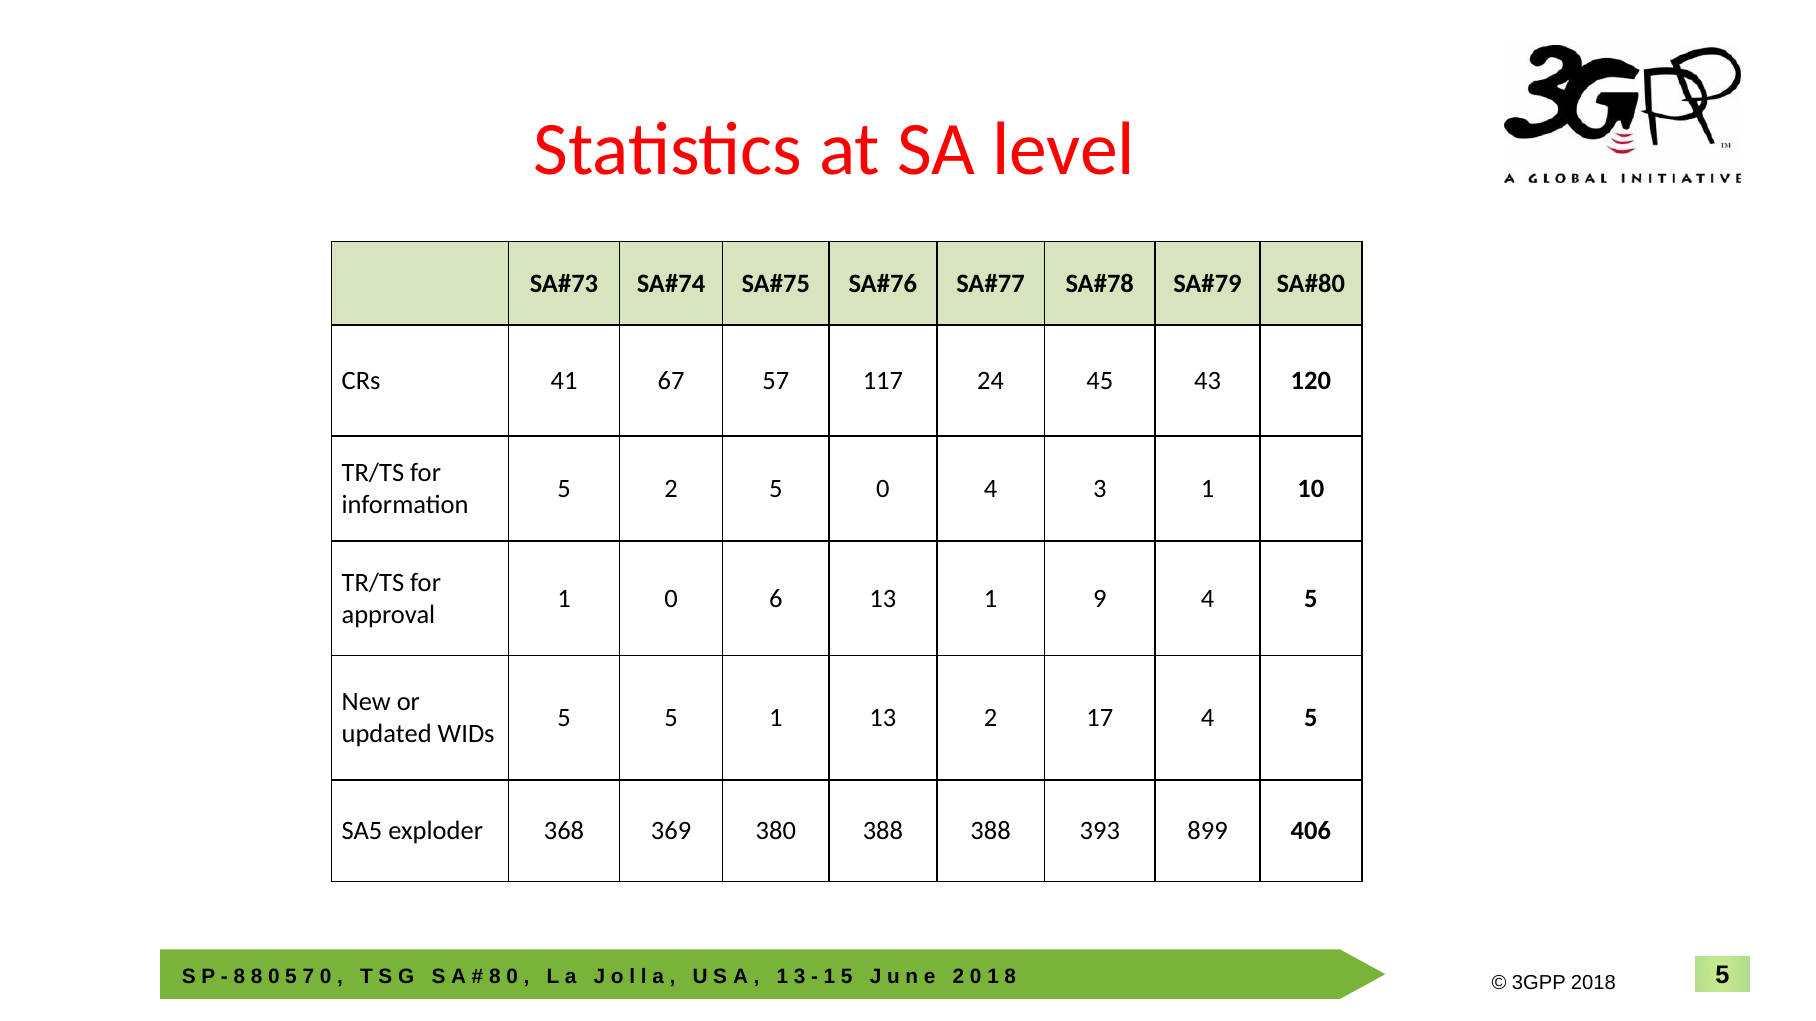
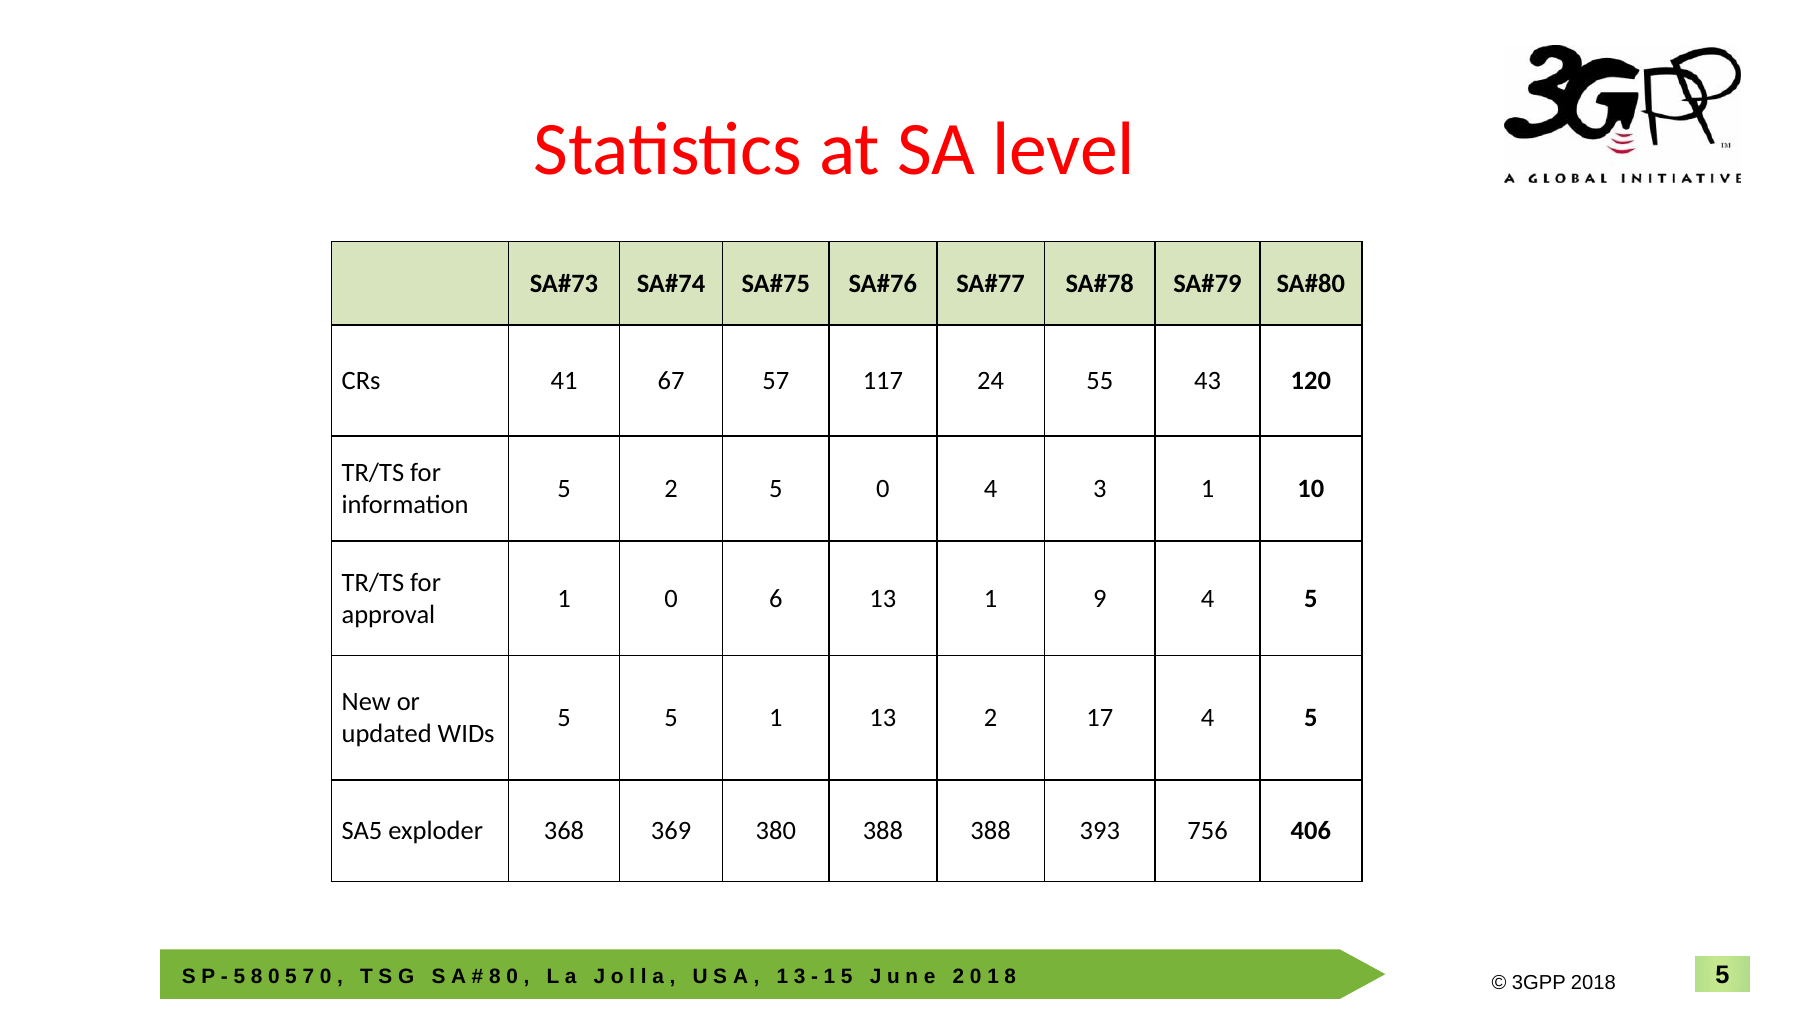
45: 45 -> 55
899: 899 -> 756
8 at (239, 977): 8 -> 5
